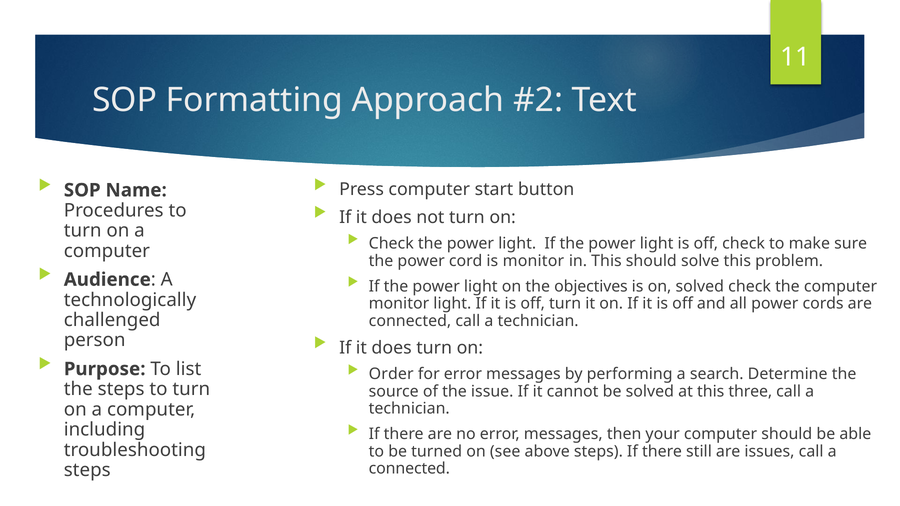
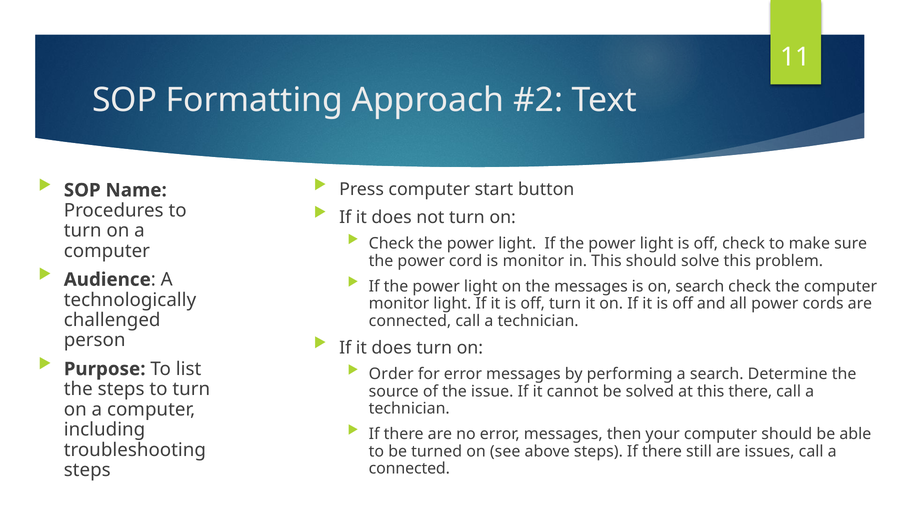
the objectives: objectives -> messages
on solved: solved -> search
this three: three -> there
